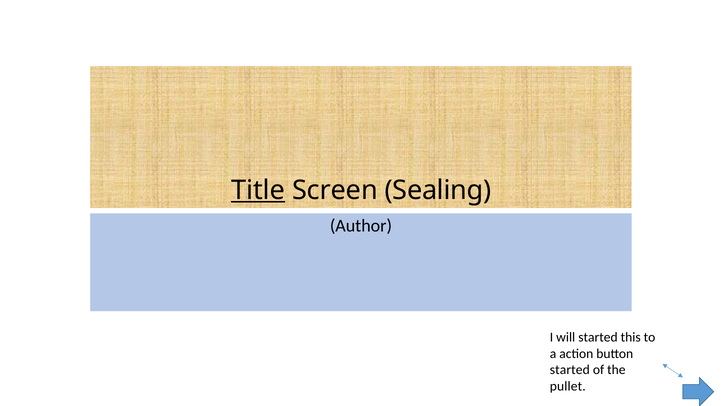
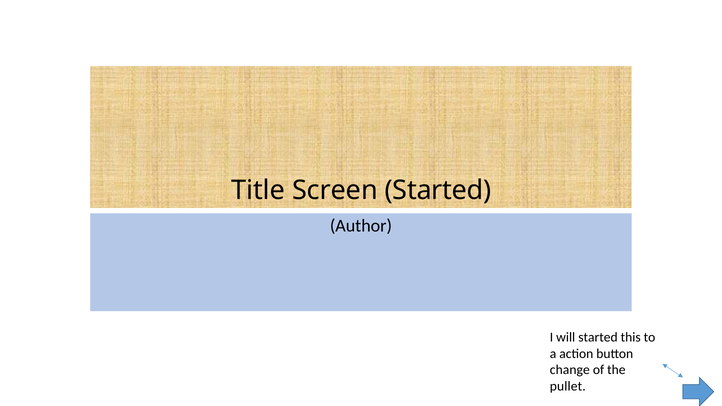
Title underline: present -> none
Screen Sealing: Sealing -> Started
started at (570, 370): started -> change
